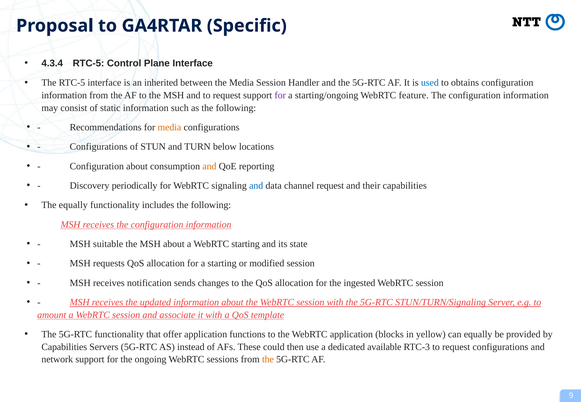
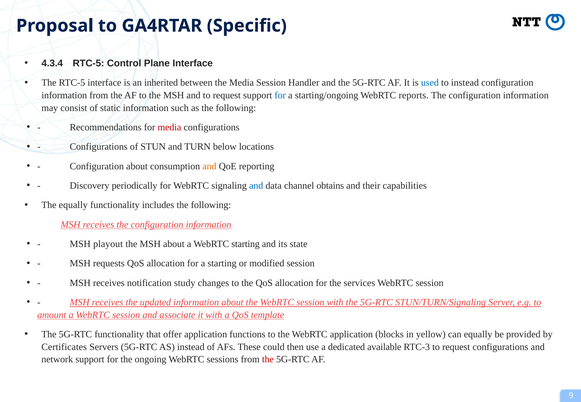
to obtains: obtains -> instead
for at (280, 95) colour: purple -> blue
feature: feature -> reports
media at (169, 127) colour: orange -> red
channel request: request -> obtains
suitable: suitable -> playout
sends: sends -> study
ingested: ingested -> services
Capabilities at (64, 347): Capabilities -> Certificates
the at (268, 360) colour: orange -> red
